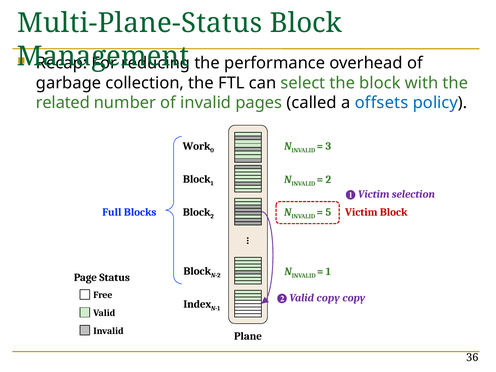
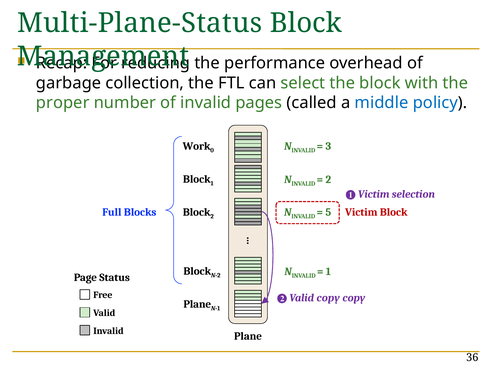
related: related -> proper
offsets: offsets -> middle
Index at (197, 304): Index -> Plane
